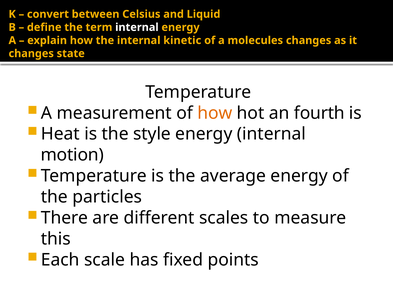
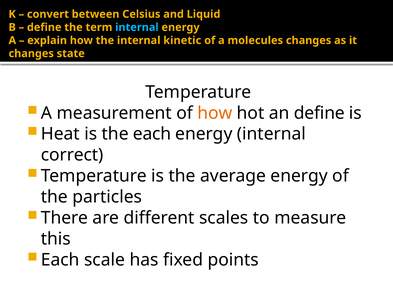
internal at (137, 27) colour: white -> light blue
an fourth: fourth -> define
the style: style -> each
motion: motion -> correct
